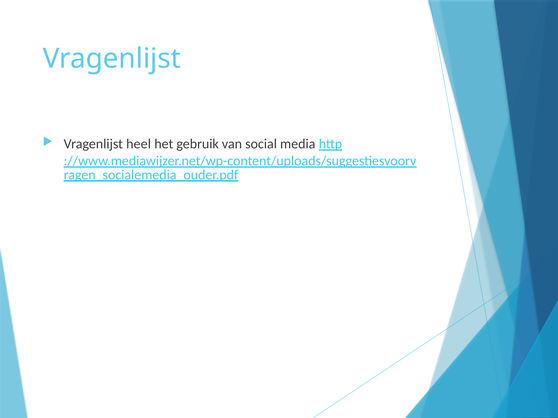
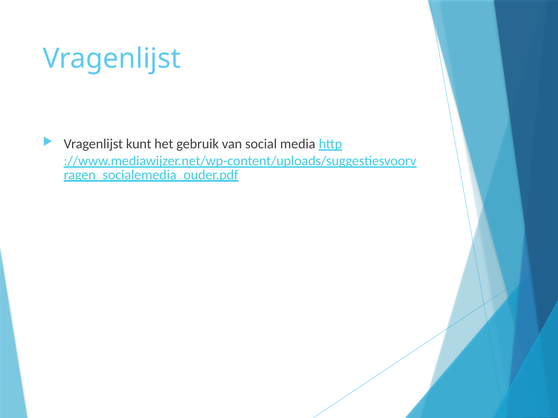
heel: heel -> kunt
